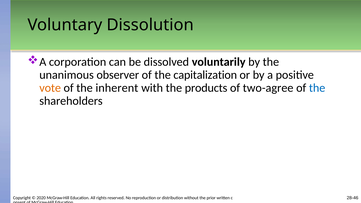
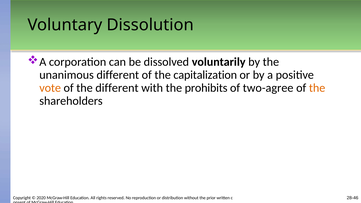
unanimous observer: observer -> different
the inherent: inherent -> different
products: products -> prohibits
the at (317, 88) colour: blue -> orange
